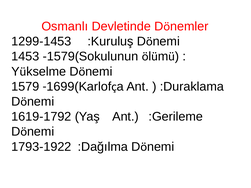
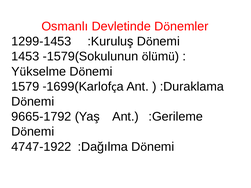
1619-1792: 1619-1792 -> 9665-1792
1793-1922: 1793-1922 -> 4747-1922
